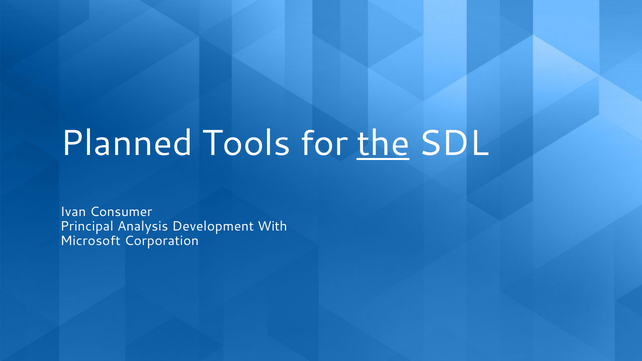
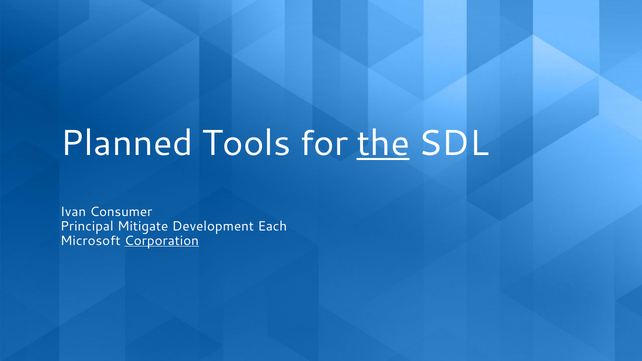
Analysis: Analysis -> Mitigate
With: With -> Each
Corporation underline: none -> present
